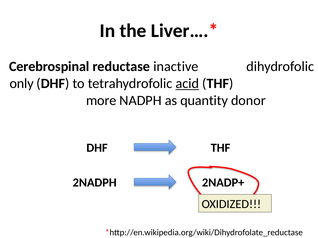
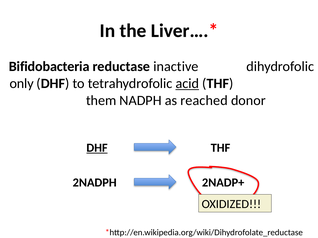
Cerebrospinal: Cerebrospinal -> Bifidobacteria
more: more -> them
quantity: quantity -> reached
DHF at (97, 148) underline: none -> present
